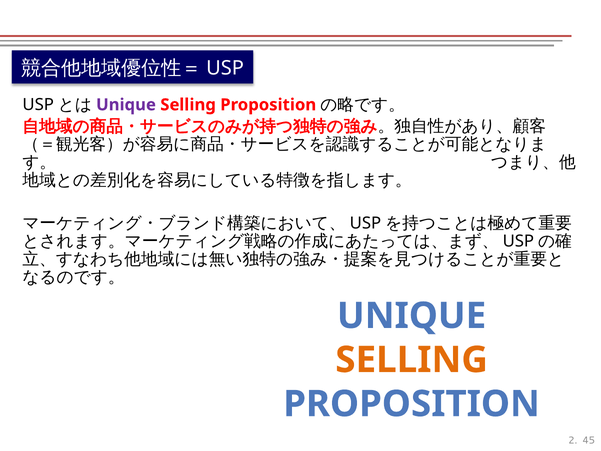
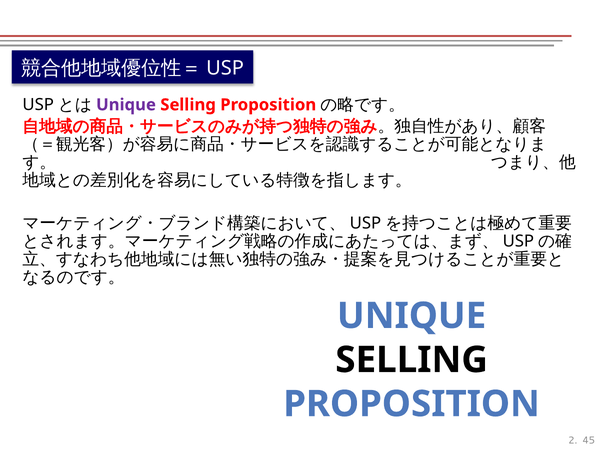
SELLING at (412, 360) colour: orange -> black
